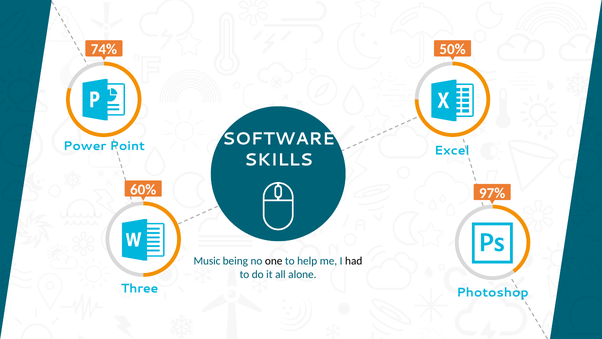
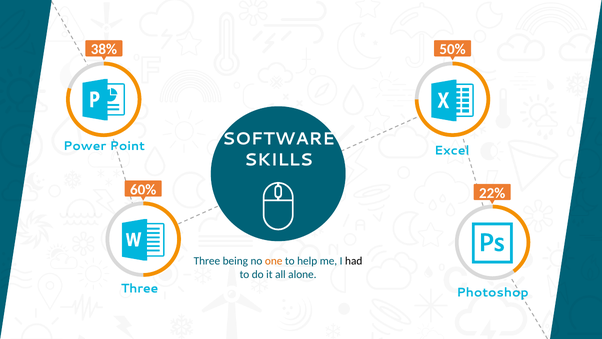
74%: 74% -> 38%
97%: 97% -> 22%
Music at (207, 261): Music -> Three
one colour: black -> orange
